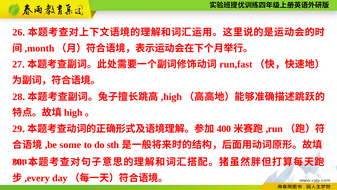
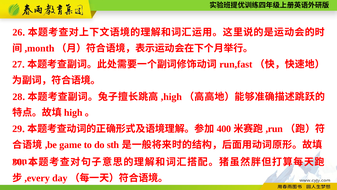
some: some -> game
